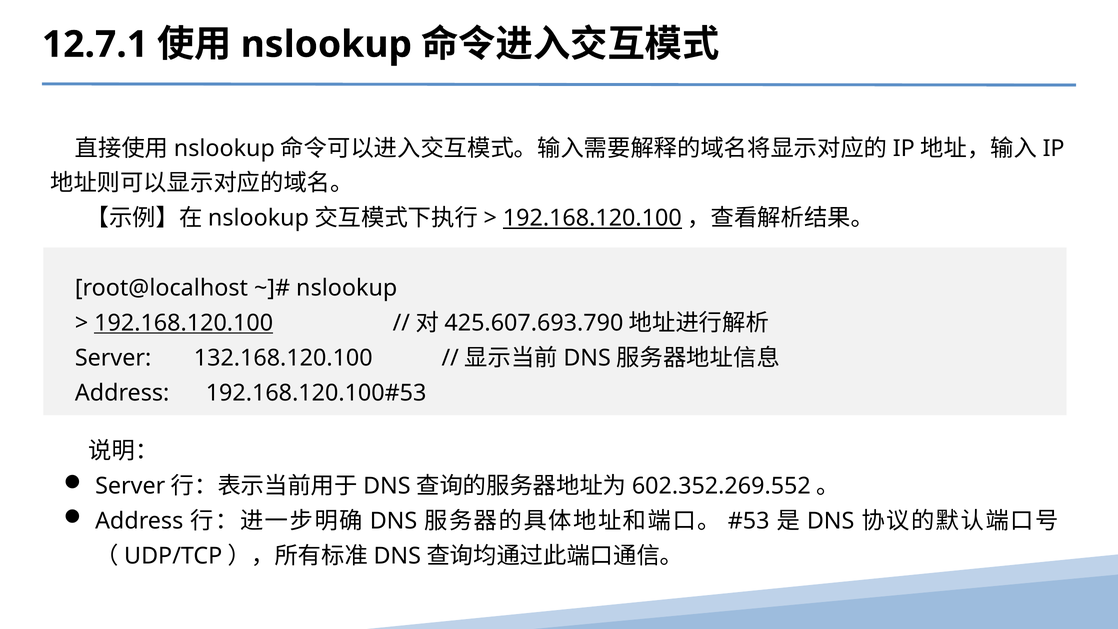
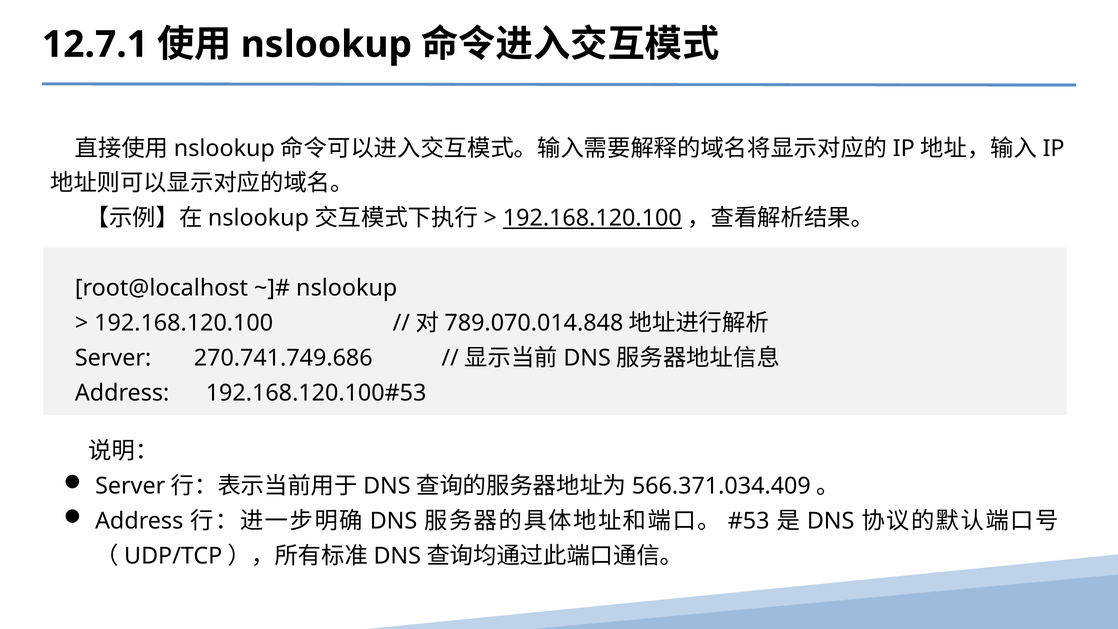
192.168.120.100 at (184, 323) underline: present -> none
425.607.693.790: 425.607.693.790 -> 789.070.014.848
132.168.120.100: 132.168.120.100 -> 270.741.749.686
602.352.269.552: 602.352.269.552 -> 566.371.034.409
